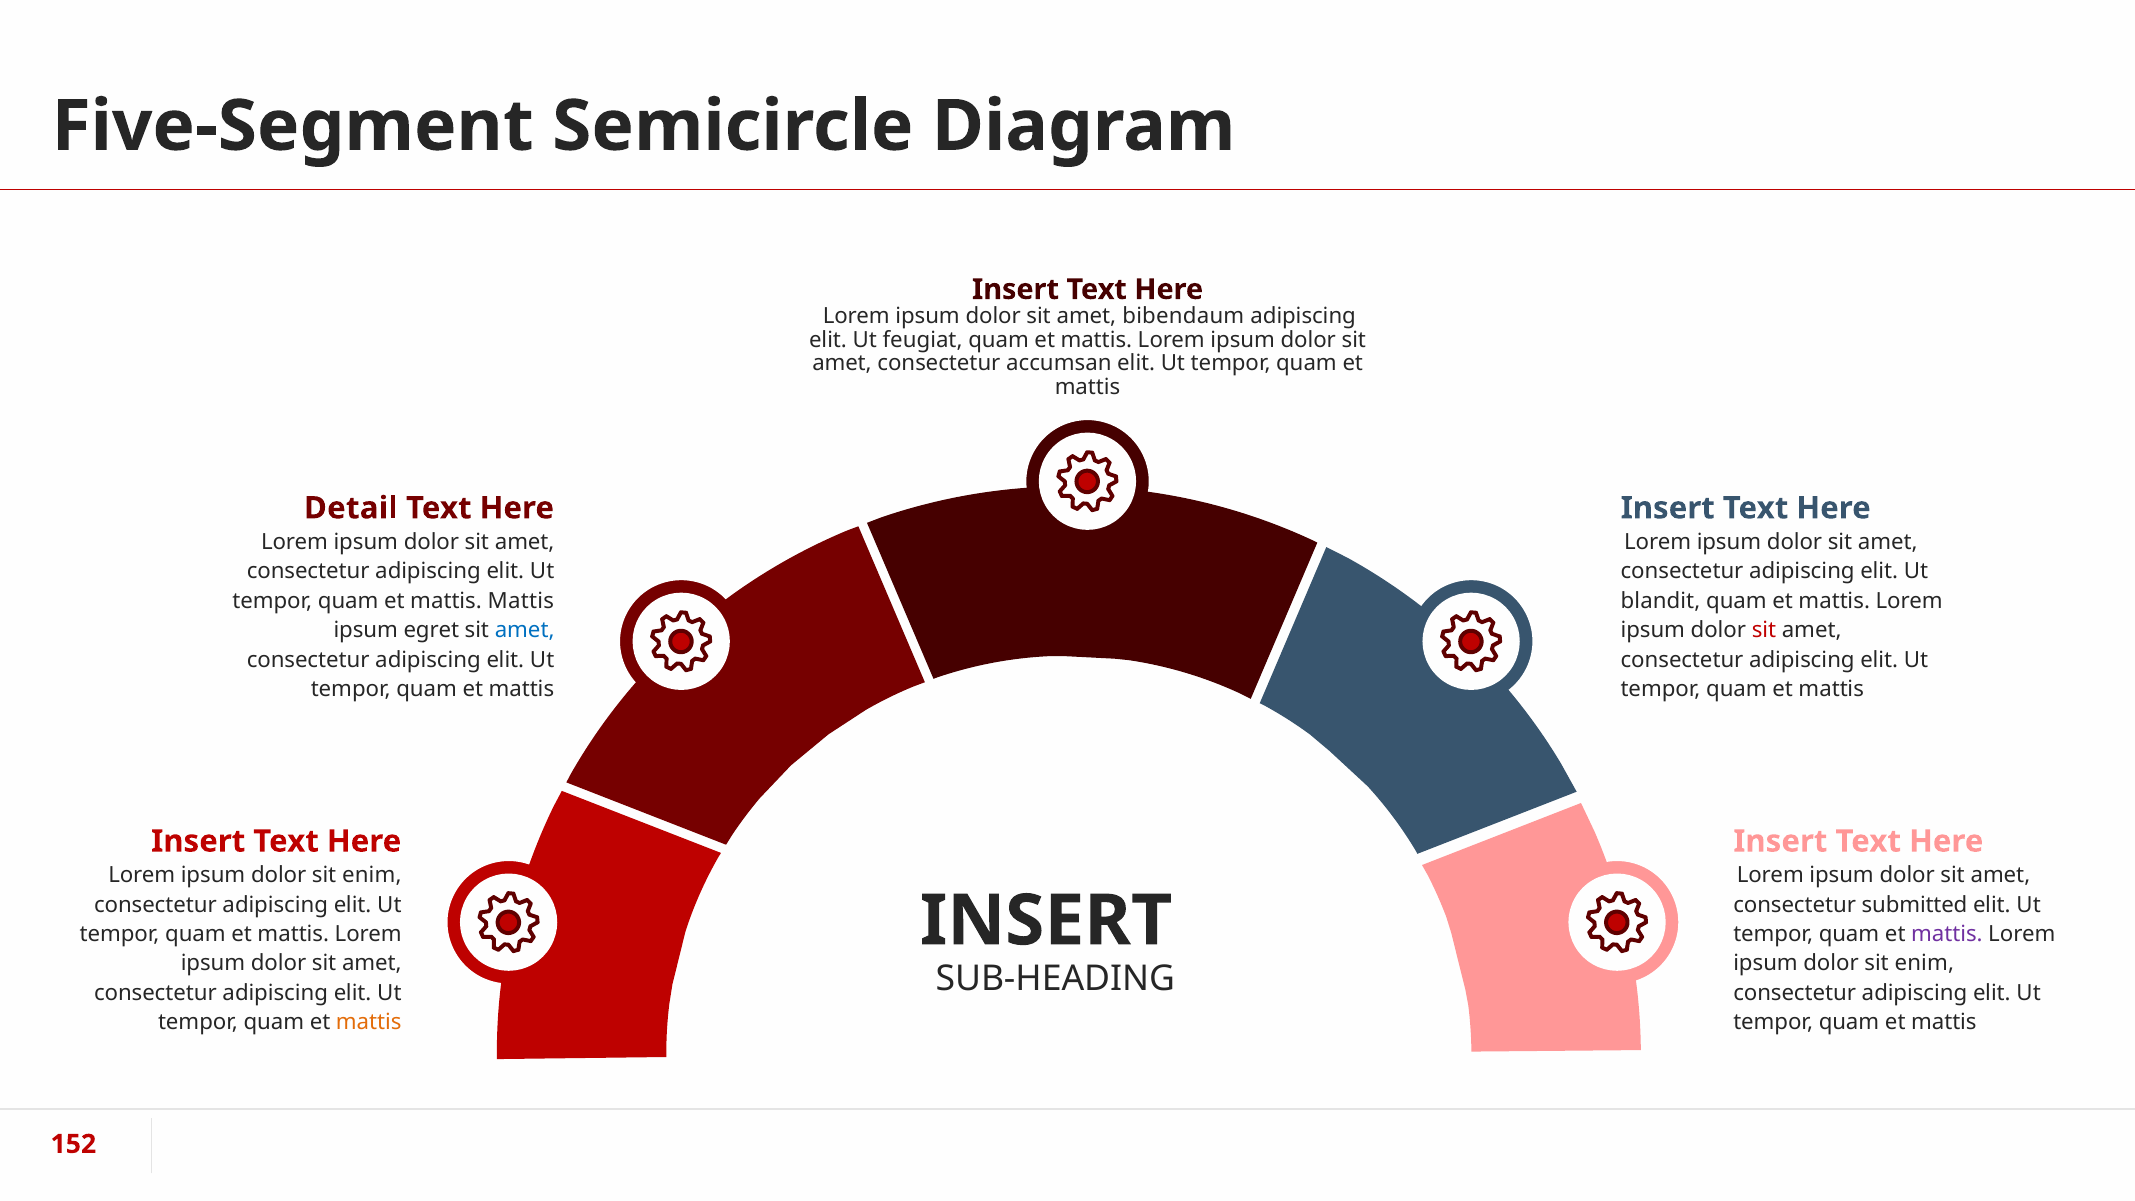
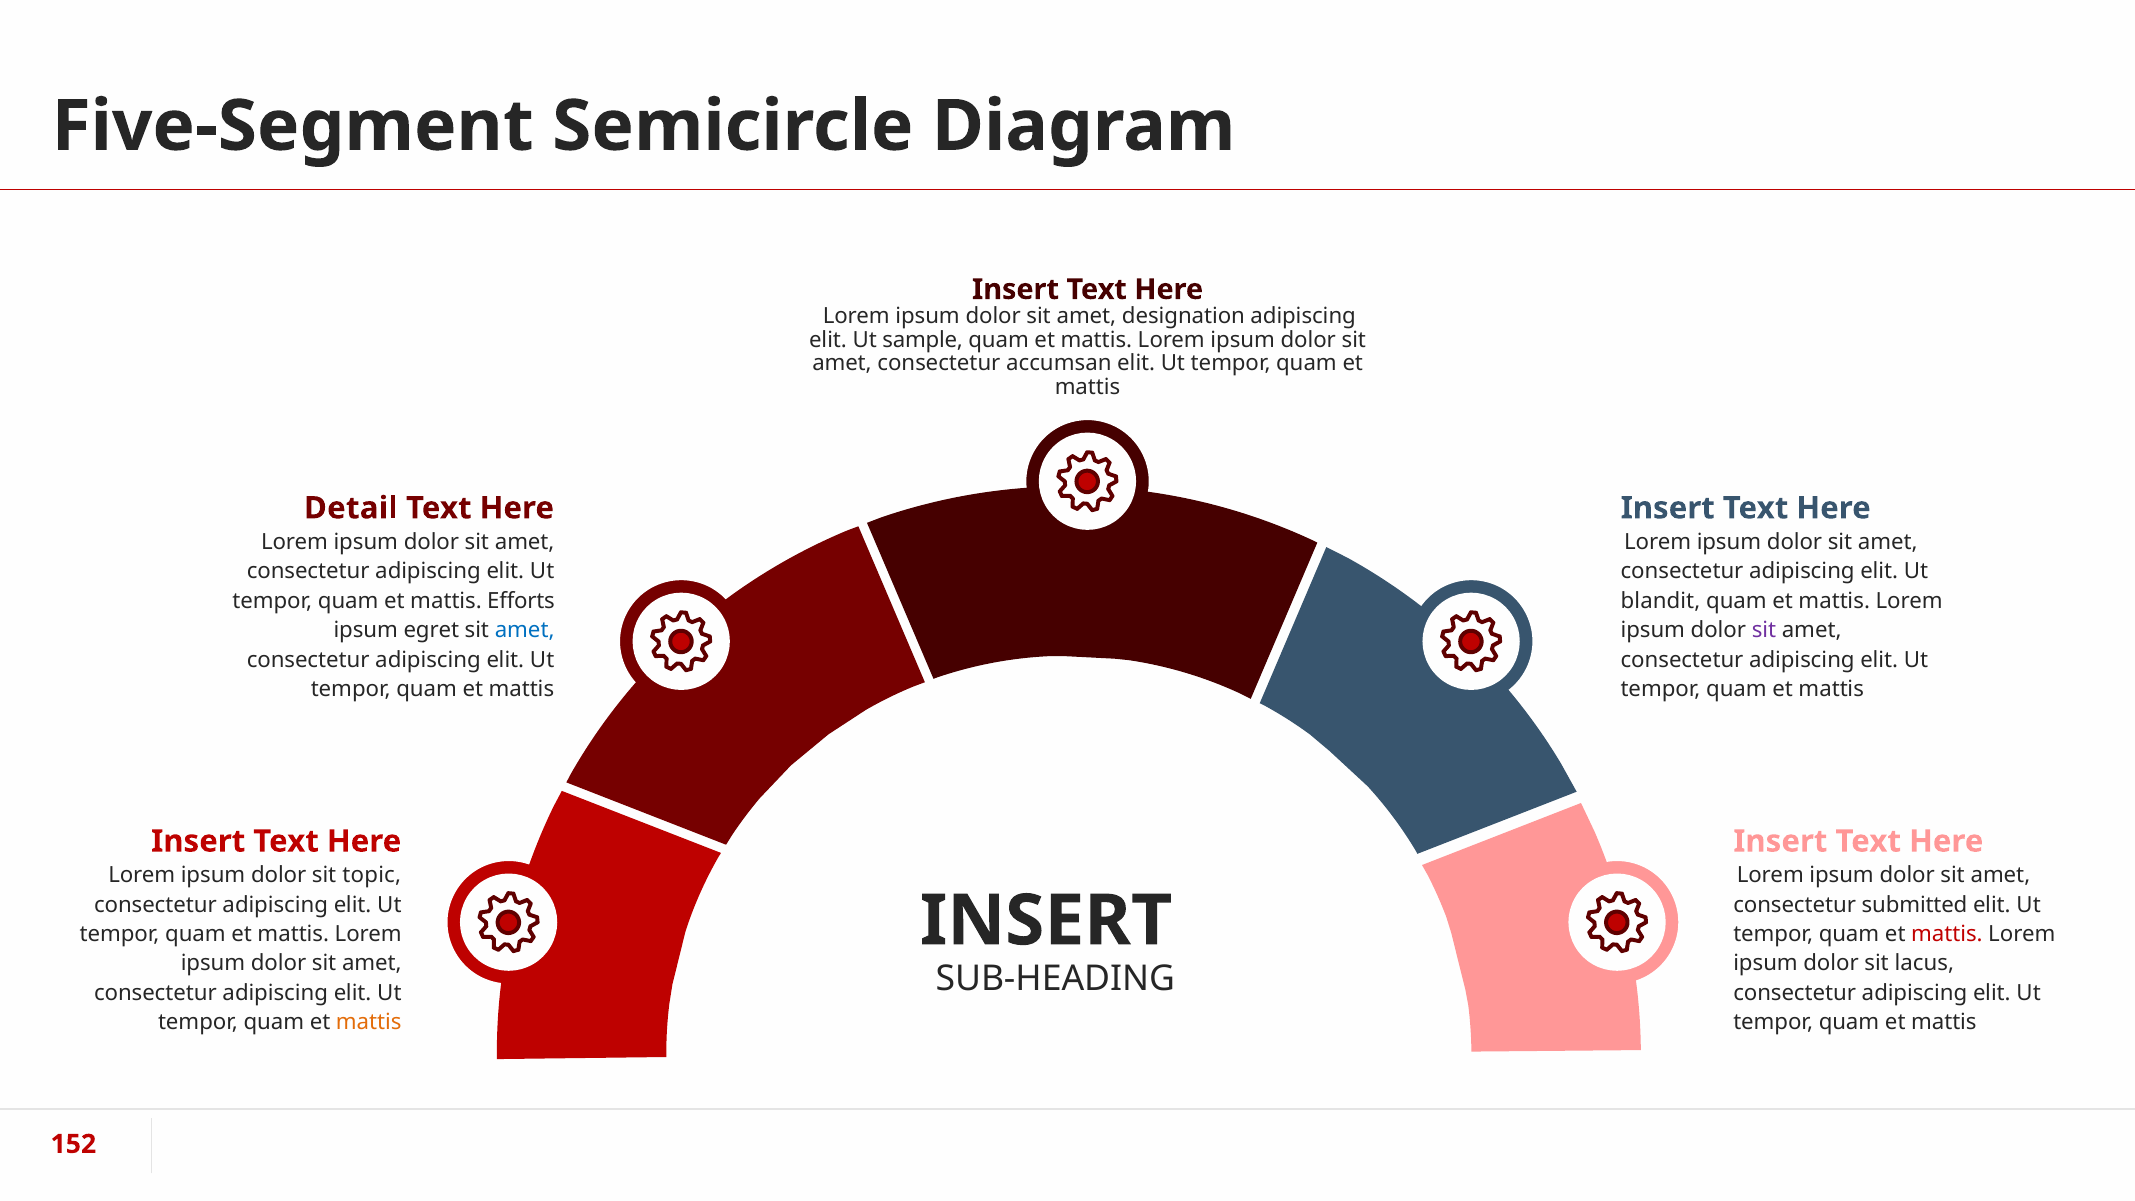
bibendaum: bibendaum -> designation
feugiat: feugiat -> sample
mattis Mattis: Mattis -> Efforts
sit at (1764, 630) colour: red -> purple
enim at (372, 875): enim -> topic
mattis at (1947, 934) colour: purple -> red
enim at (1924, 963): enim -> lacus
